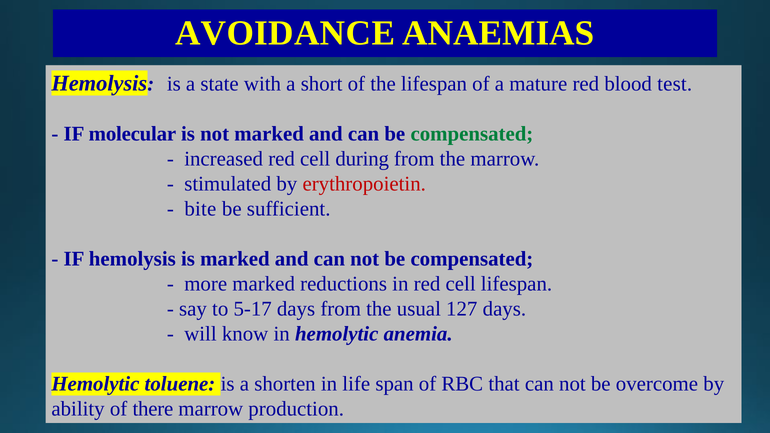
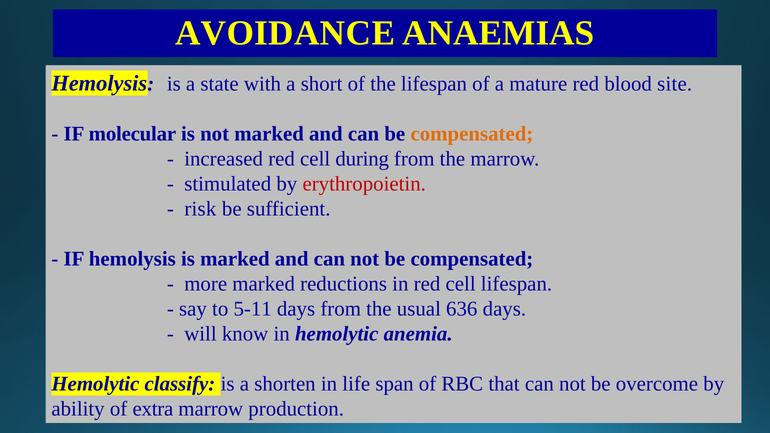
test: test -> site
compensated at (472, 134) colour: green -> orange
bite: bite -> risk
5-17: 5-17 -> 5-11
127: 127 -> 636
toluene: toluene -> classify
there: there -> extra
